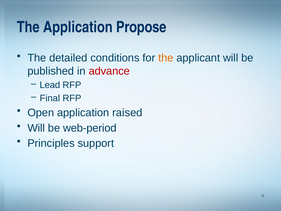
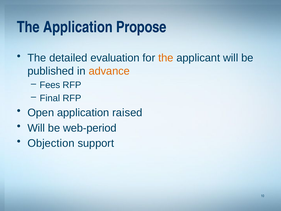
conditions: conditions -> evaluation
advance colour: red -> orange
Lead: Lead -> Fees
Principles: Principles -> Objection
